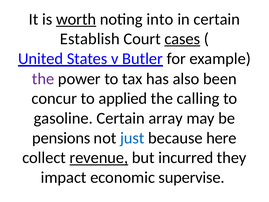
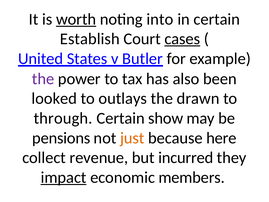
concur: concur -> looked
applied: applied -> outlays
calling: calling -> drawn
gasoline: gasoline -> through
array: array -> show
just colour: blue -> orange
revenue underline: present -> none
impact underline: none -> present
supervise: supervise -> members
